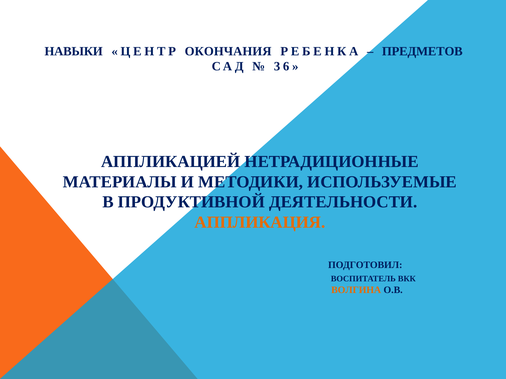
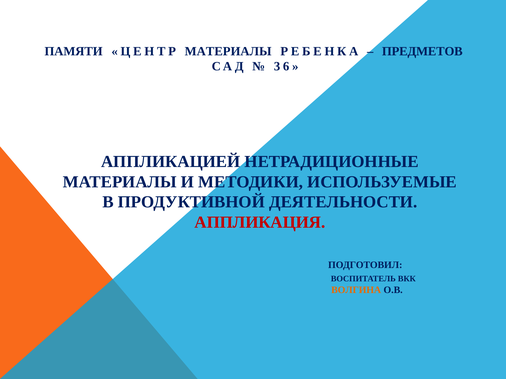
НАВЫКИ: НАВЫКИ -> ПАМЯТИ
ЦЕНТР ОКОНЧАНИЯ: ОКОНЧАНИЯ -> МАТЕРИАЛЫ
АППЛИКАЦИЯ colour: orange -> red
